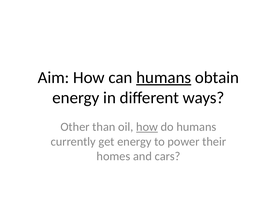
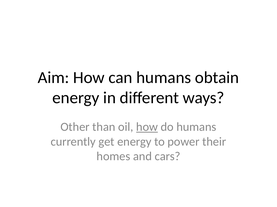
humans at (164, 78) underline: present -> none
